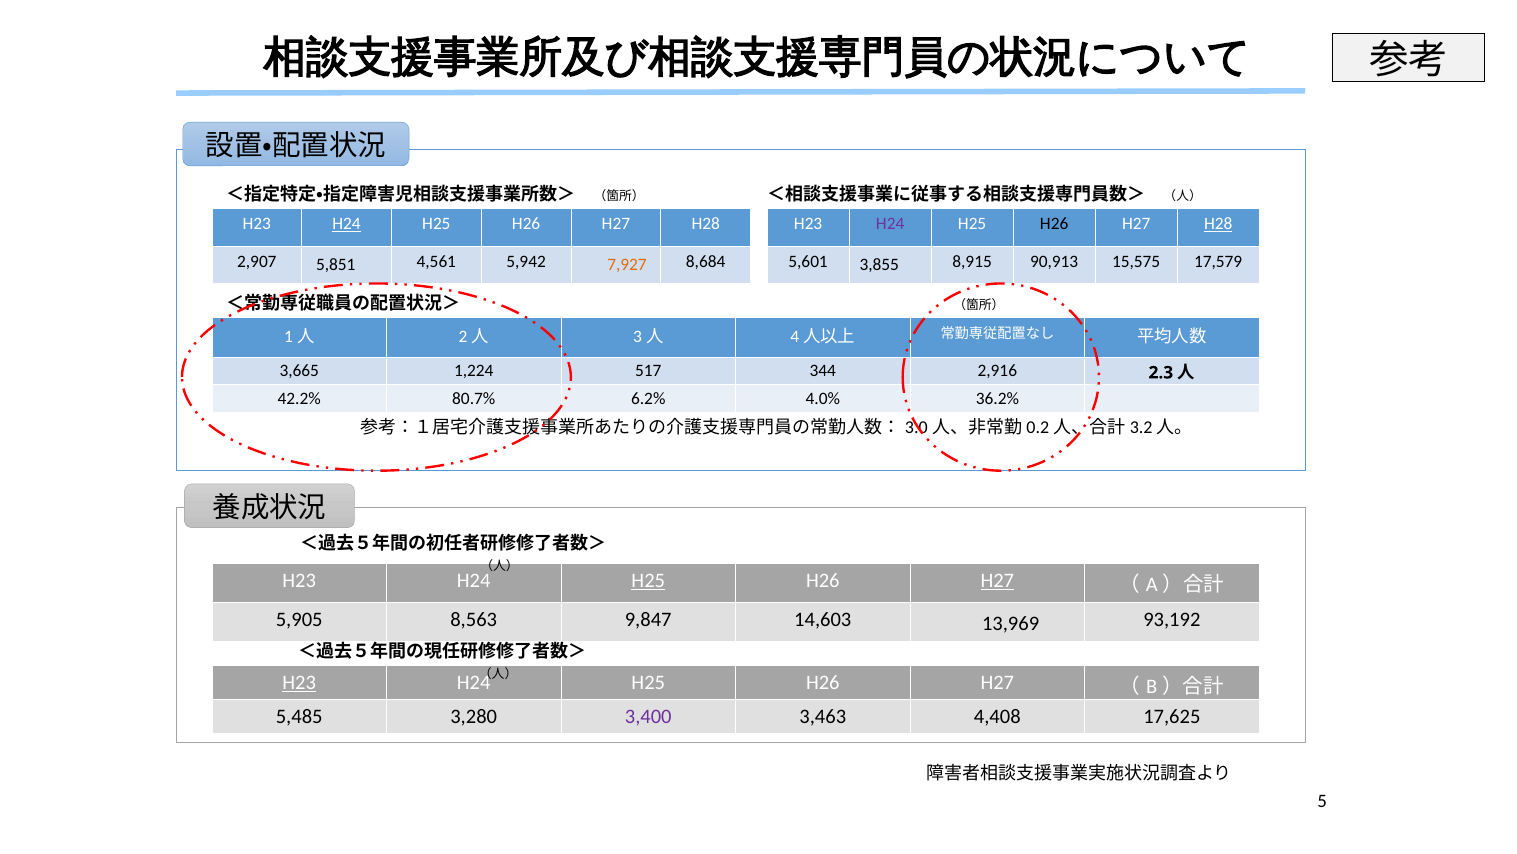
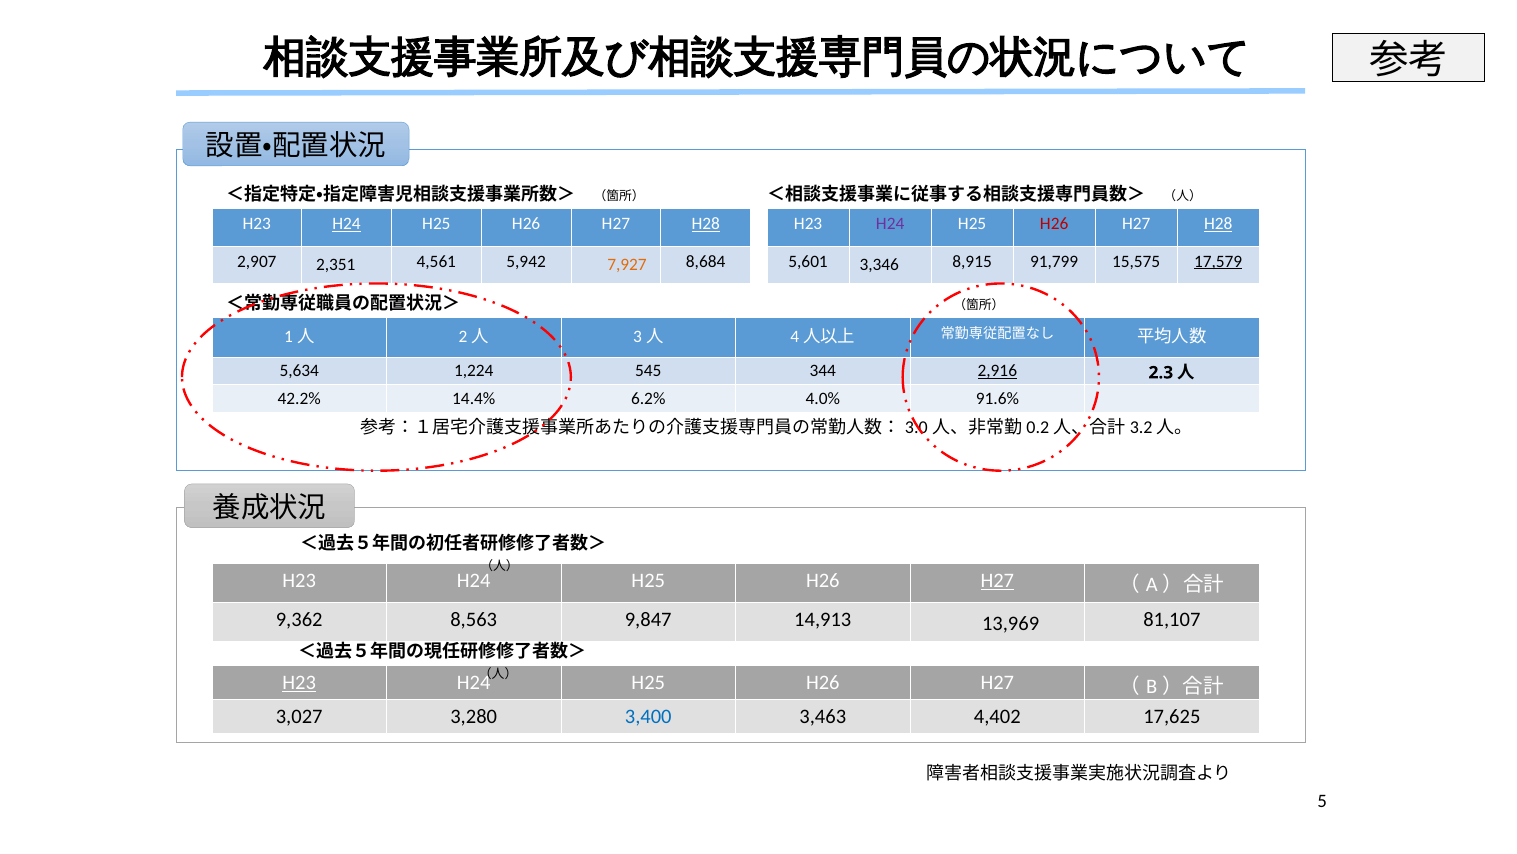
H28 at (706, 224) underline: none -> present
H26 at (1054, 224) colour: black -> red
5,851: 5,851 -> 2,351
3,855: 3,855 -> 3,346
90,913: 90,913 -> 91,799
17,579 underline: none -> present
3,665: 3,665 -> 5,634
517: 517 -> 545
2,916 underline: none -> present
80.7%: 80.7% -> 14.4%
36.2%: 36.2% -> 91.6%
H25 at (648, 580) underline: present -> none
5,905: 5,905 -> 9,362
14,603: 14,603 -> 14,913
93,192: 93,192 -> 81,107
5,485: 5,485 -> 3,027
3,400 colour: purple -> blue
4,408: 4,408 -> 4,402
